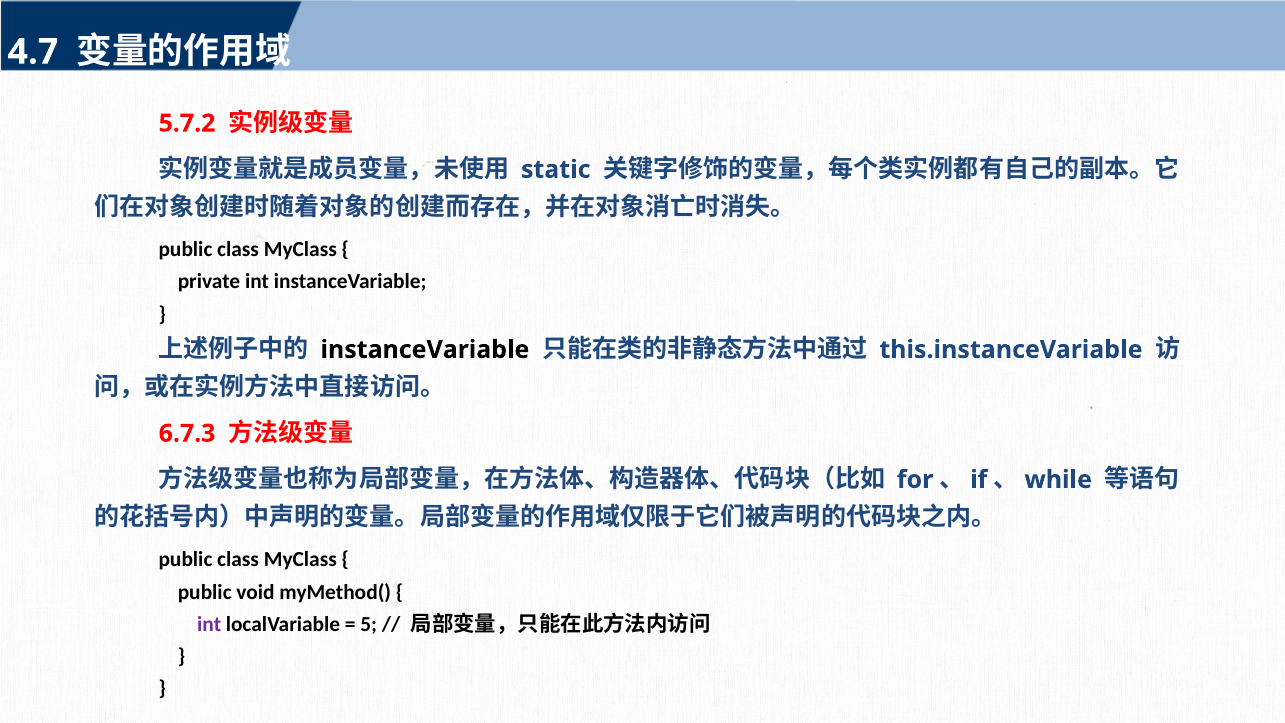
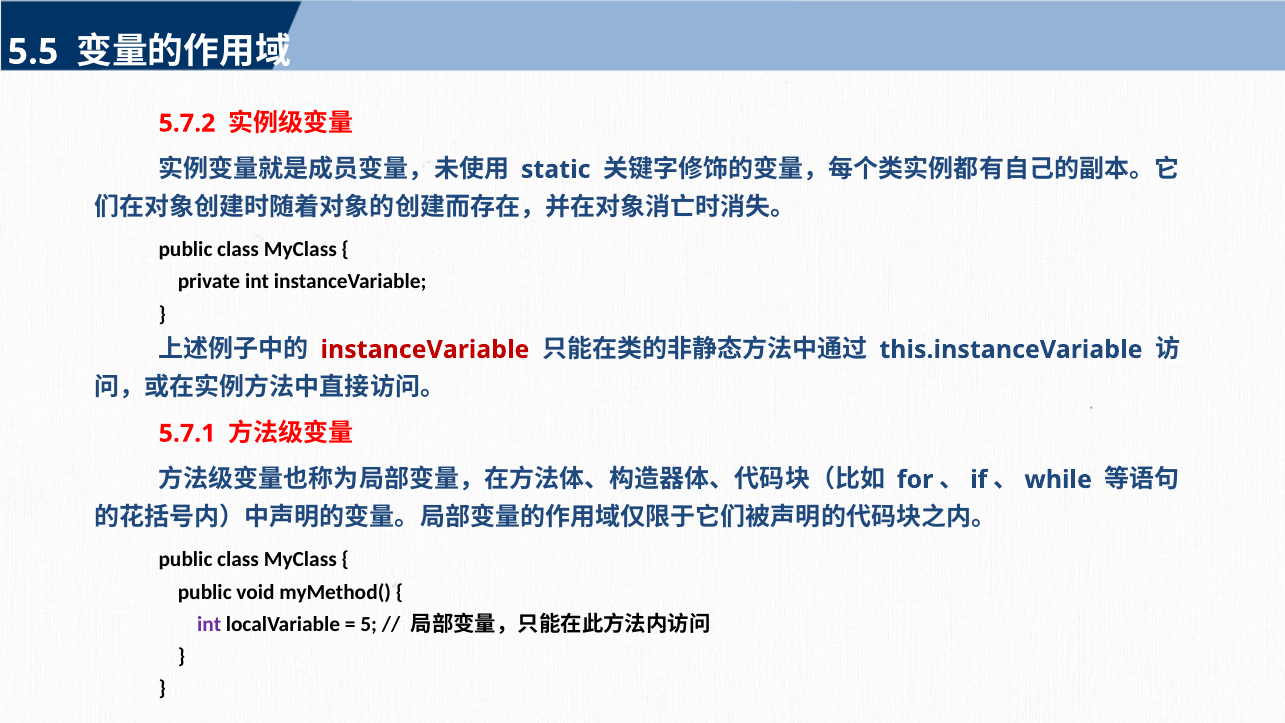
4.7: 4.7 -> 5.5
instanceVariable at (425, 350) colour: black -> red
6.7.3: 6.7.3 -> 5.7.1
